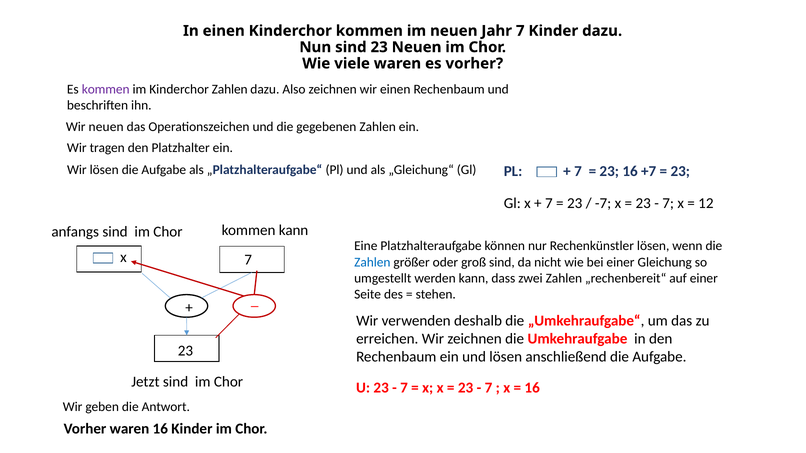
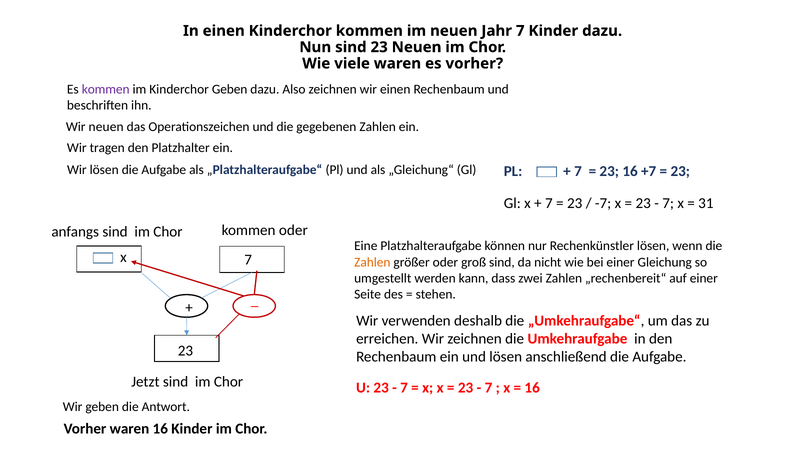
Kinderchor Zahlen: Zahlen -> Geben
12: 12 -> 31
kommen kann: kann -> oder
Zahlen at (372, 262) colour: blue -> orange
